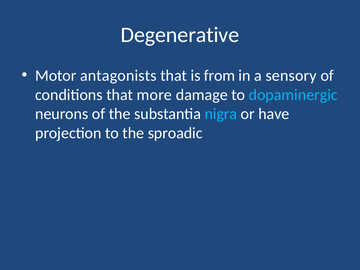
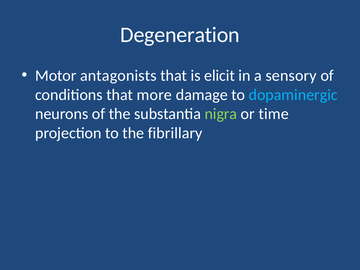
Degenerative: Degenerative -> Degeneration
from: from -> elicit
nigra colour: light blue -> light green
have: have -> time
sproadic: sproadic -> fibrillary
